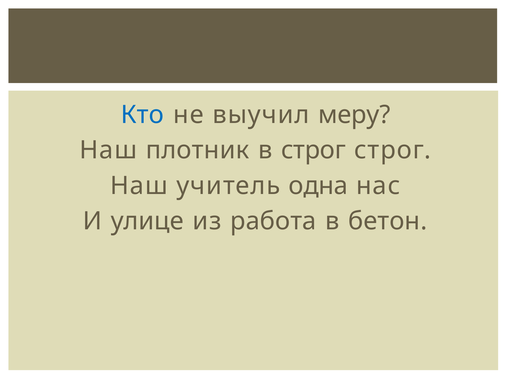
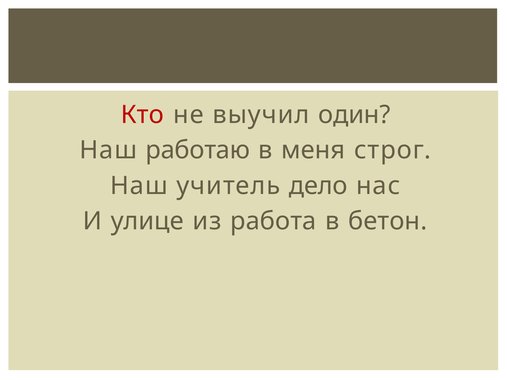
Кто colour: blue -> red
меру: меру -> один
плотник: плотник -> работаю
в строг: строг -> меня
одна: одна -> дело
